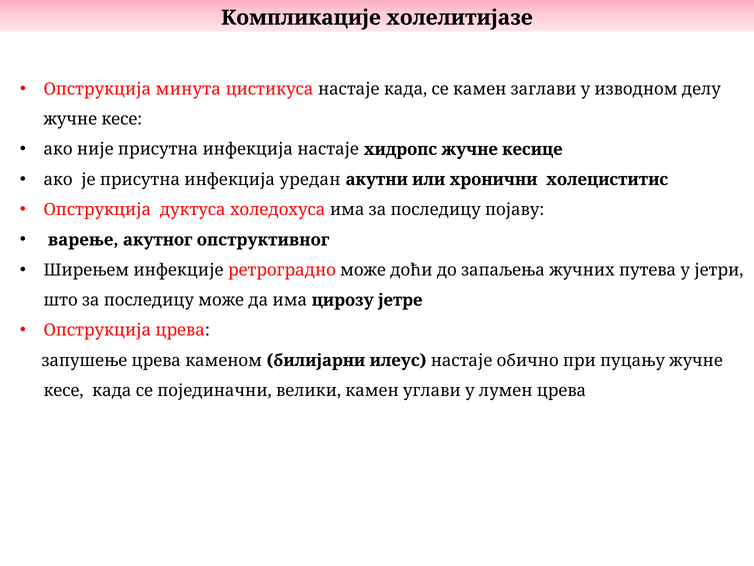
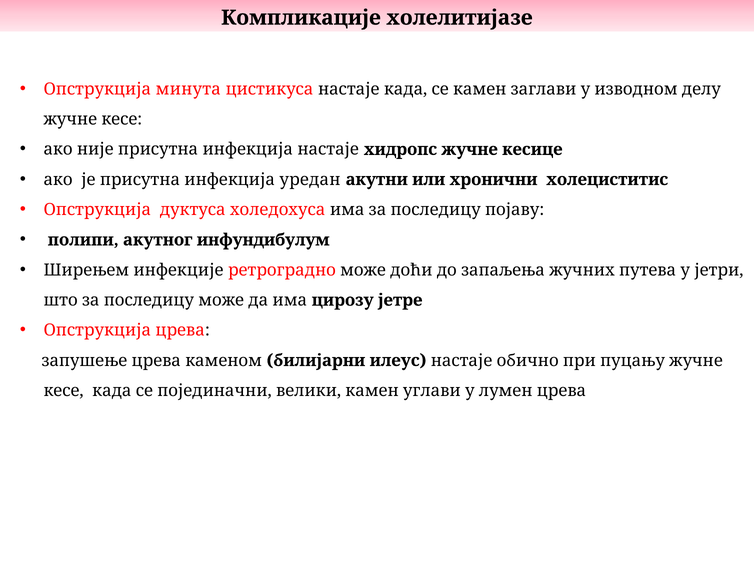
варење: варење -> полипи
опструктивног: опструктивног -> инфундибулум
